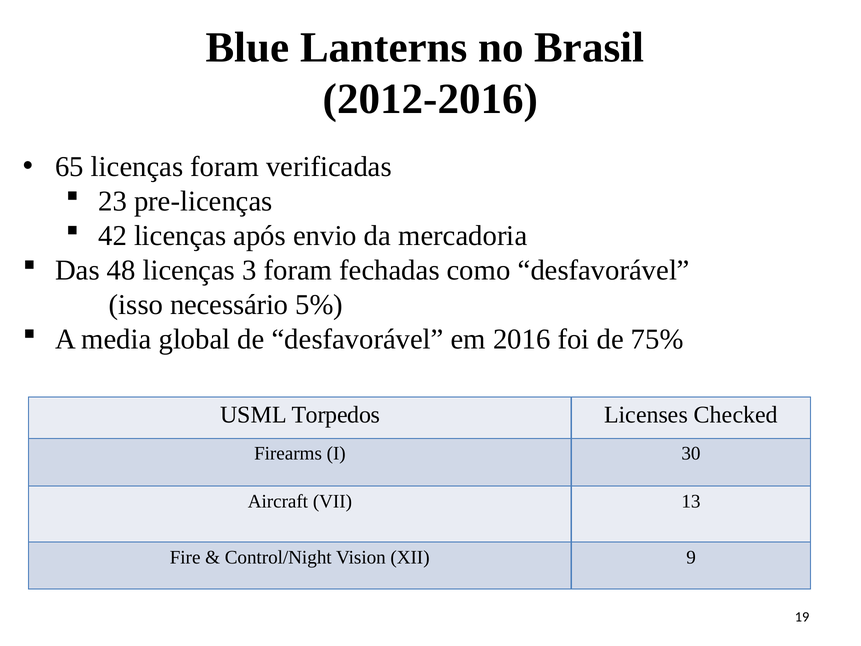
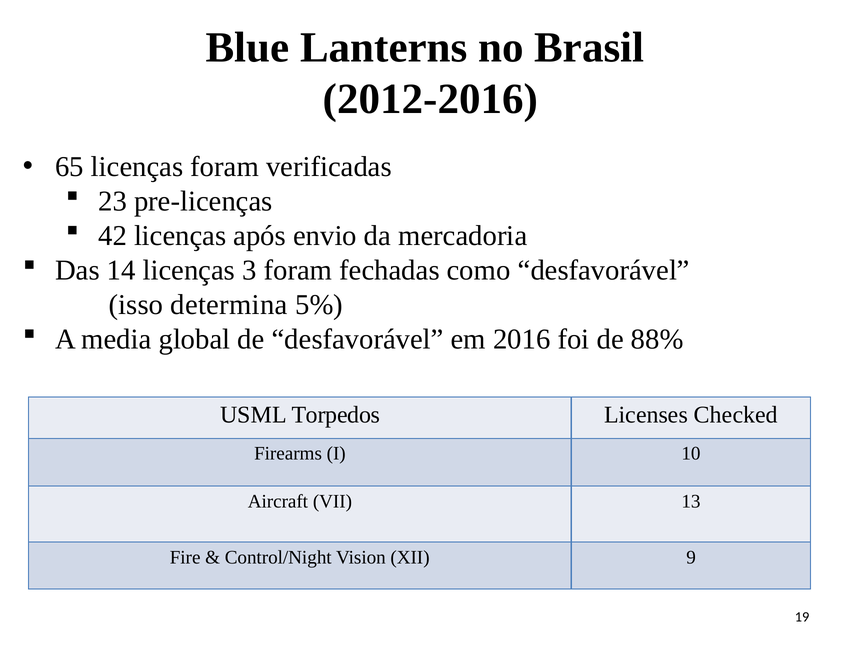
48: 48 -> 14
necessário: necessário -> determina
75%: 75% -> 88%
30: 30 -> 10
